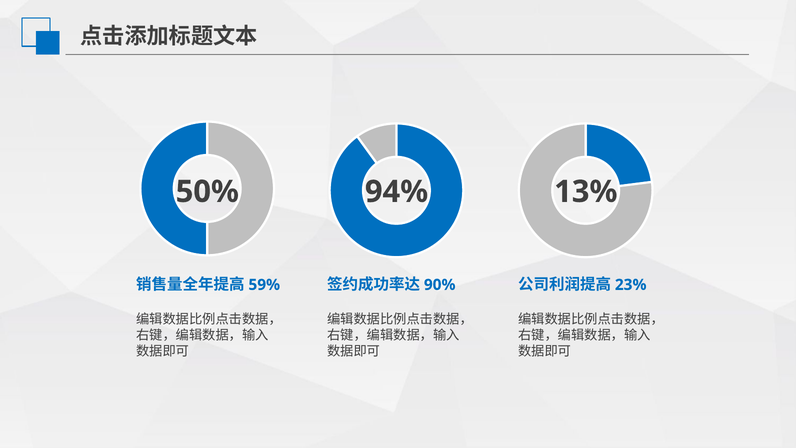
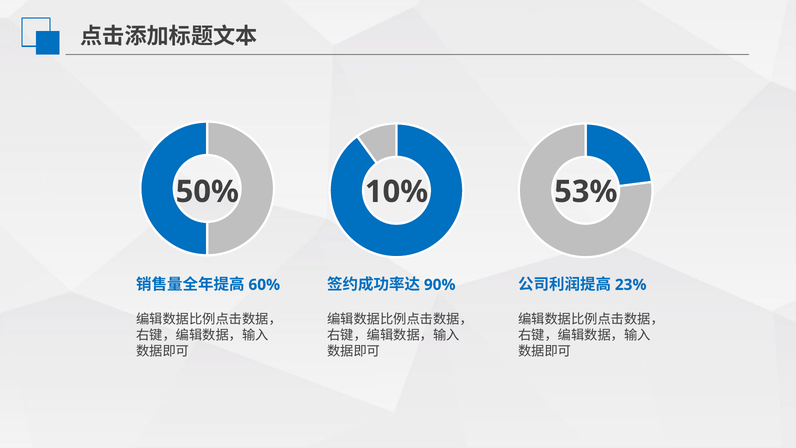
94%: 94% -> 10%
13%: 13% -> 53%
59%: 59% -> 60%
